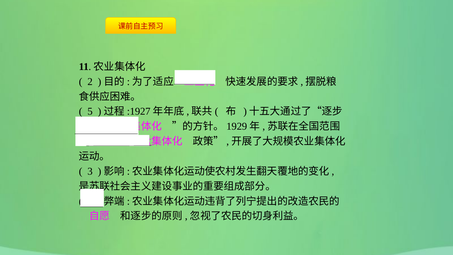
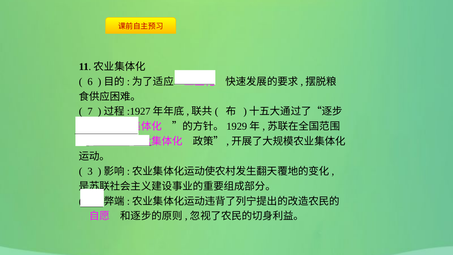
2: 2 -> 6
5: 5 -> 7
